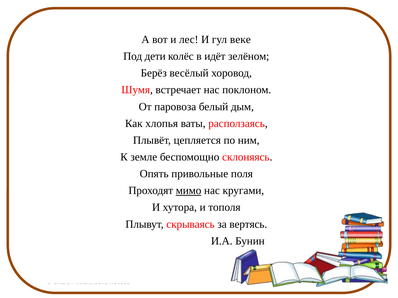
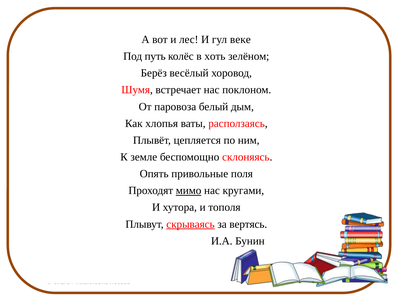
дети: дети -> путь
идёт: идёт -> хоть
скрываясь underline: none -> present
